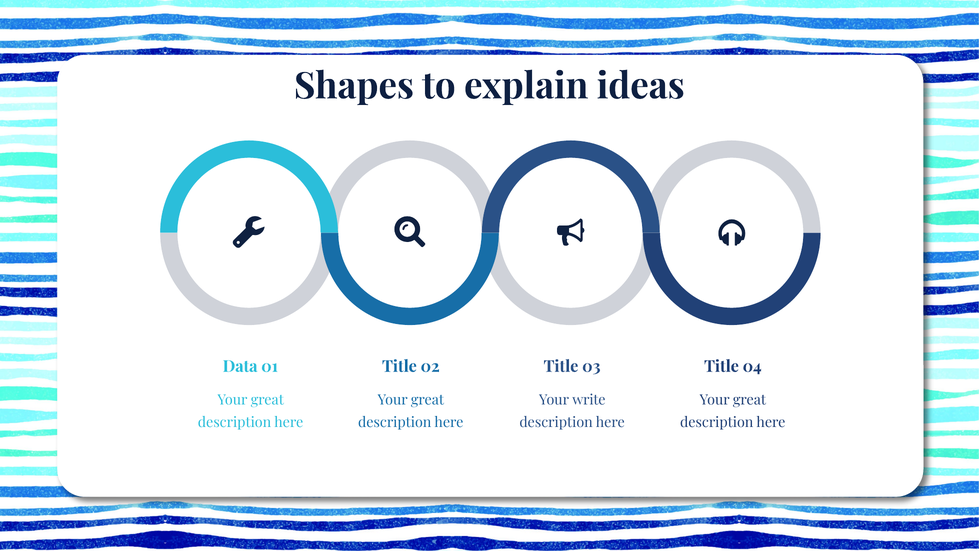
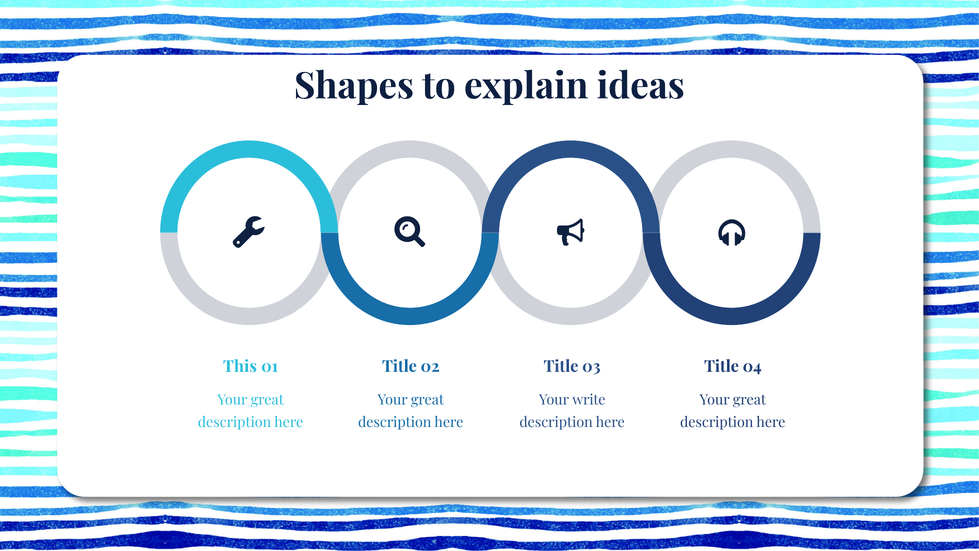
Data: Data -> This
